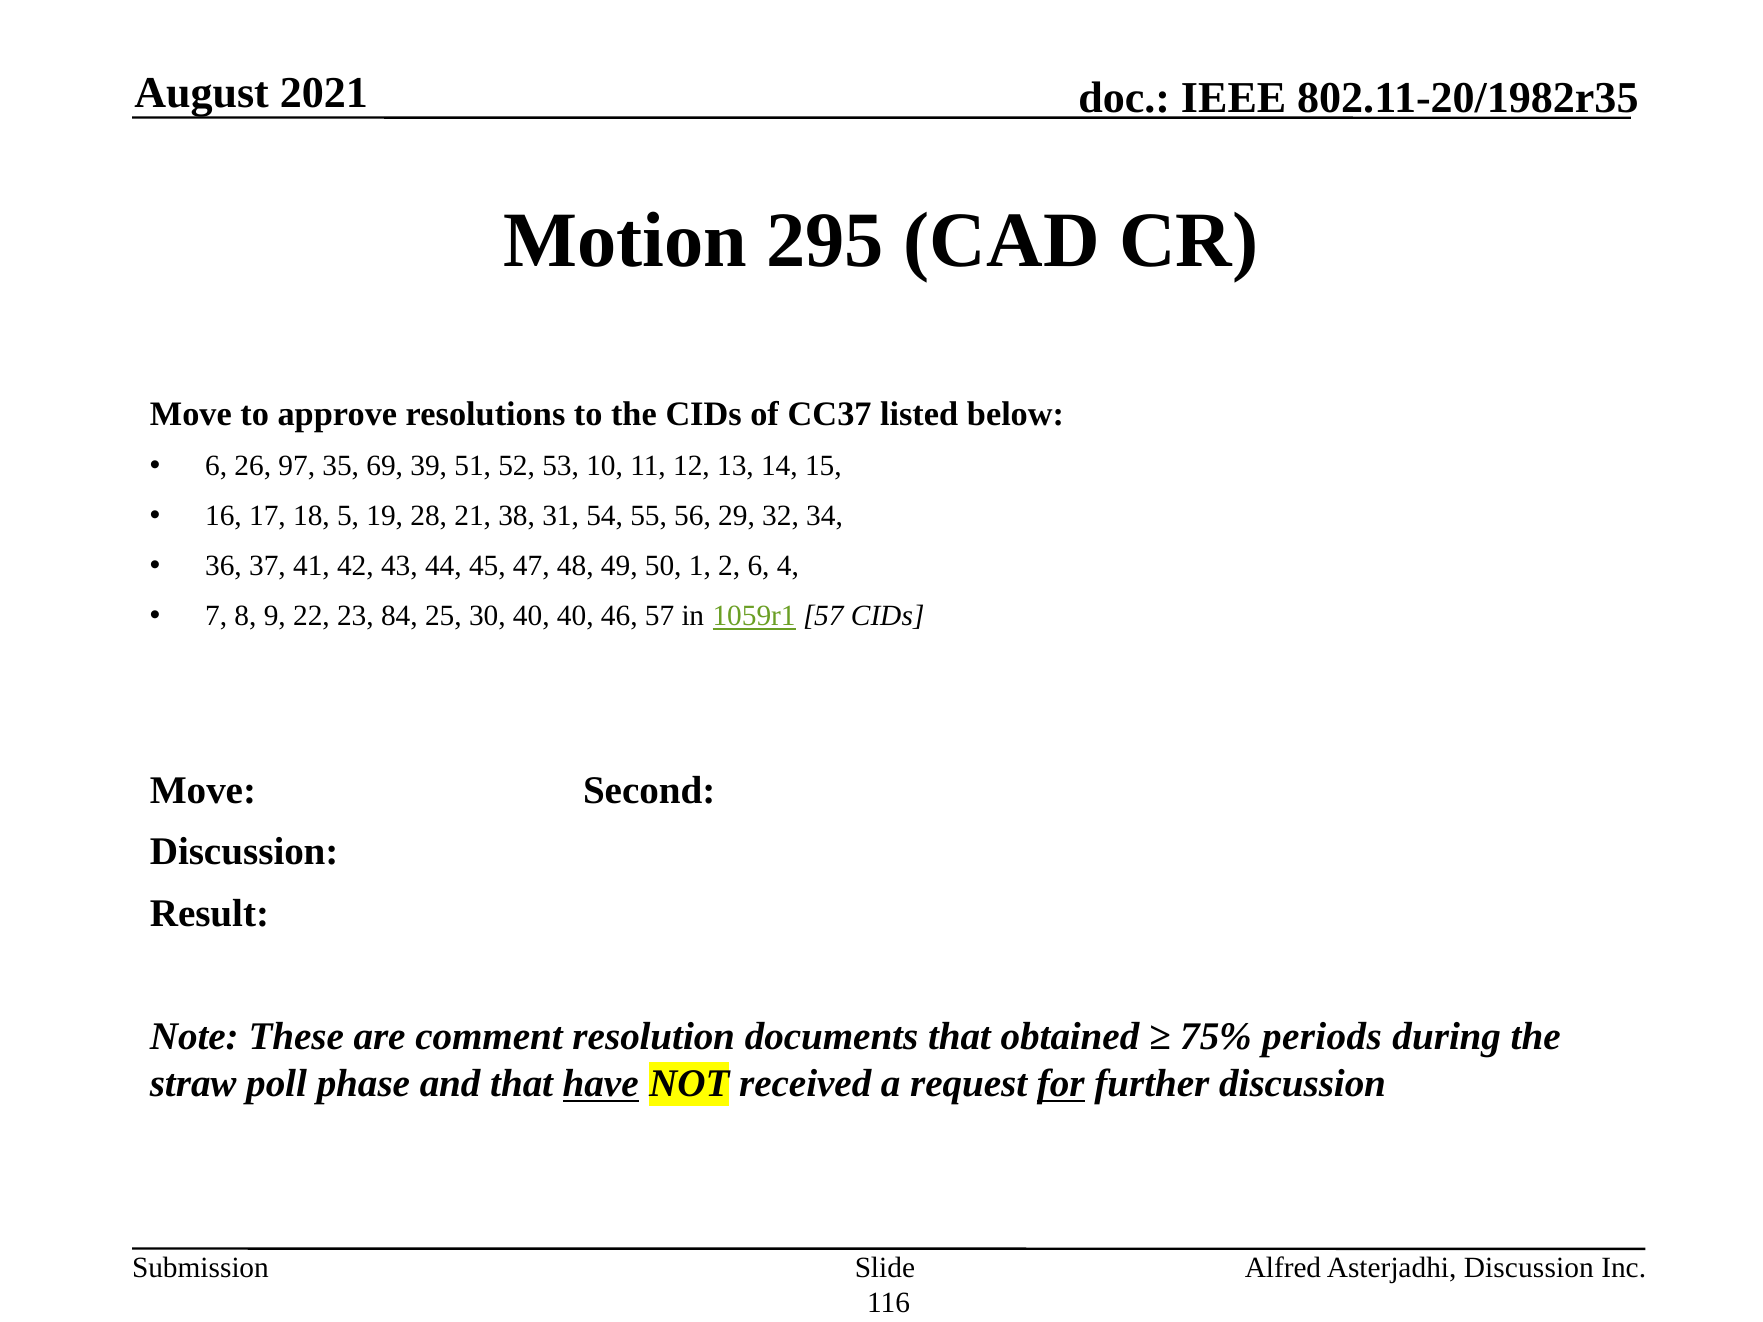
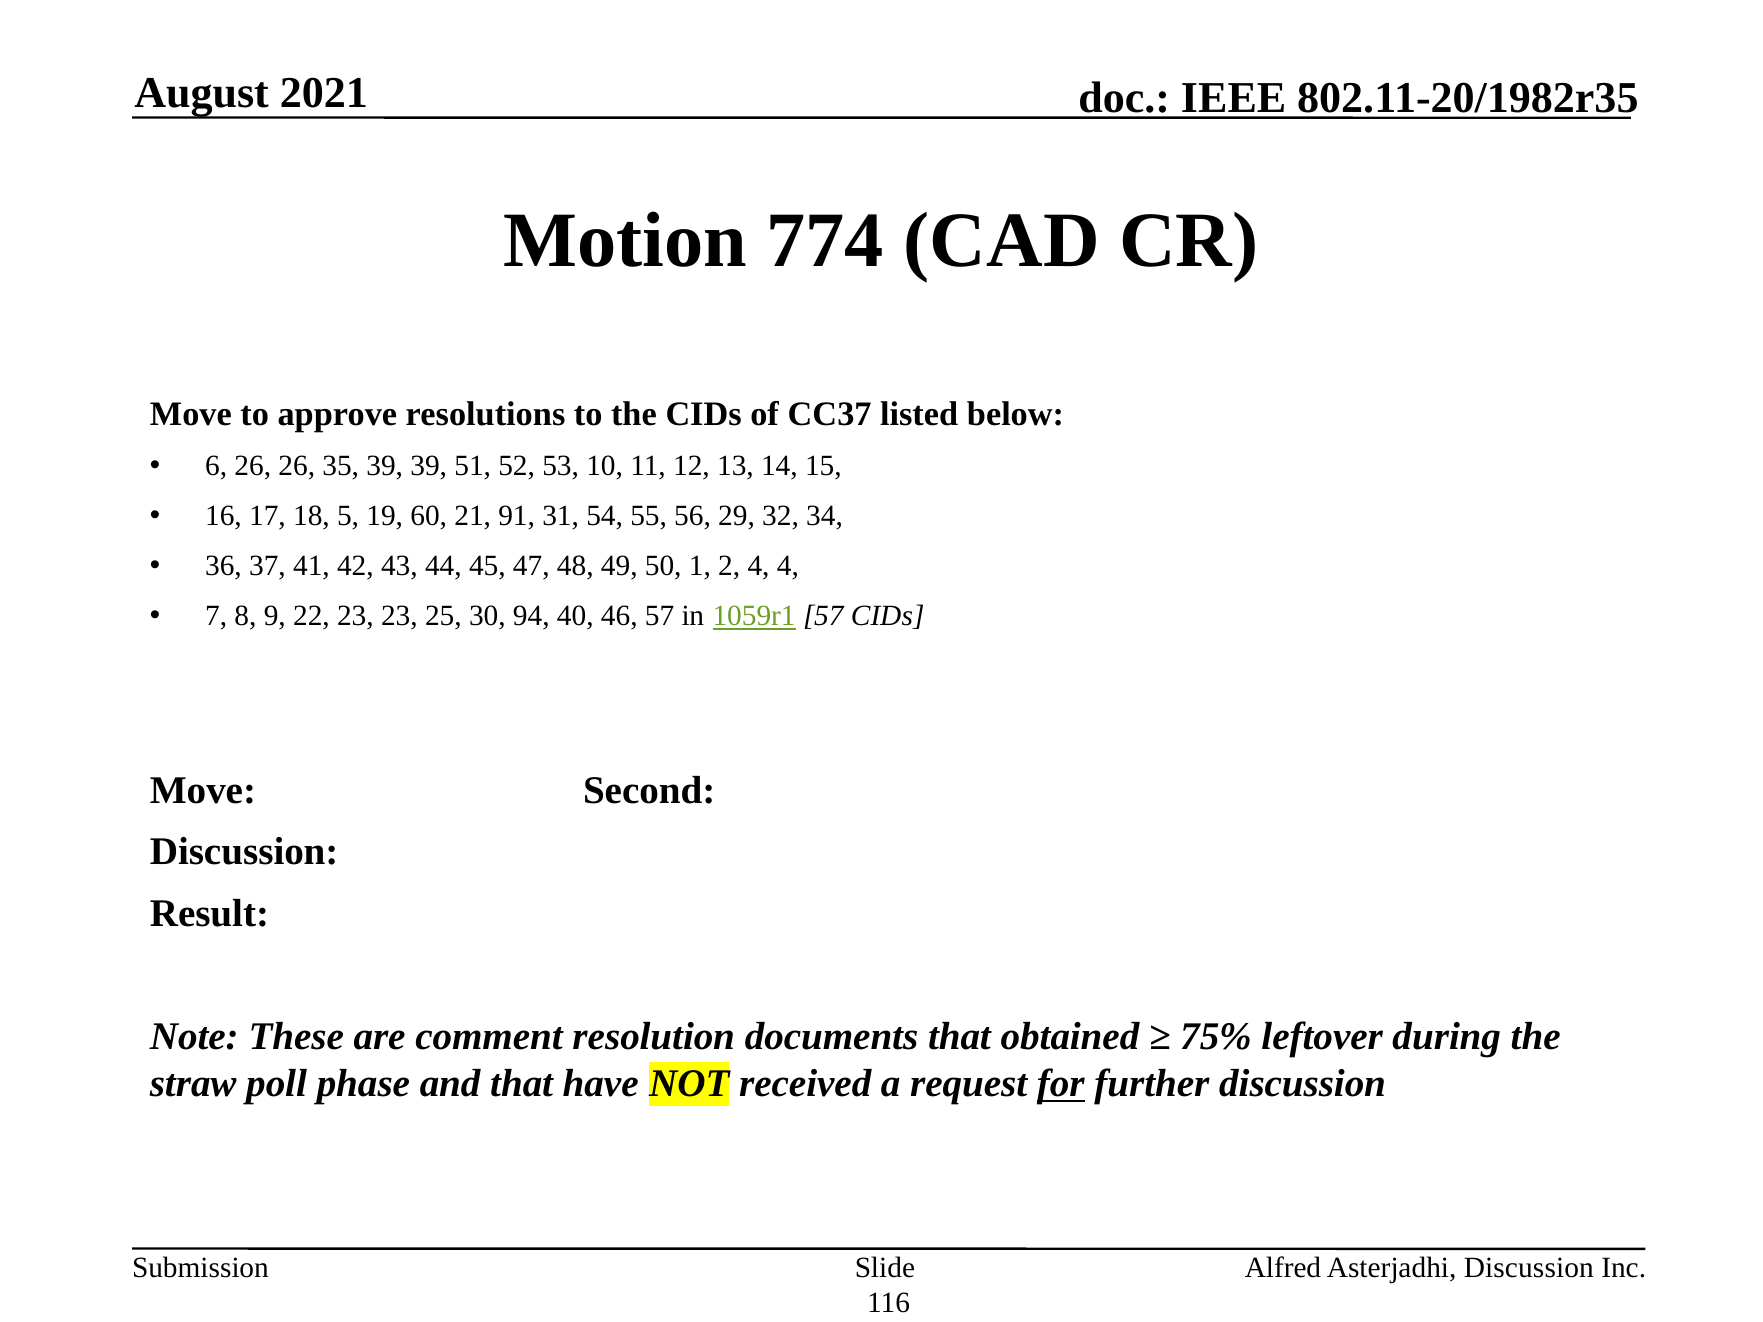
295: 295 -> 774
26 97: 97 -> 26
35 69: 69 -> 39
28: 28 -> 60
38: 38 -> 91
2 6: 6 -> 4
23 84: 84 -> 23
30 40: 40 -> 94
periods: periods -> leftover
have underline: present -> none
